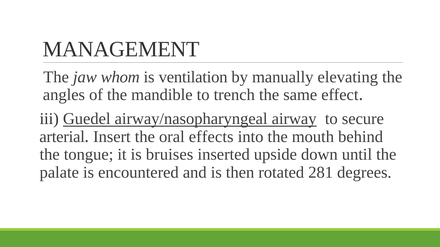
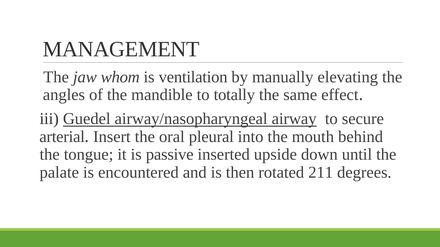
trench: trench -> totally
effects: effects -> pleural
bruises: bruises -> passive
281: 281 -> 211
